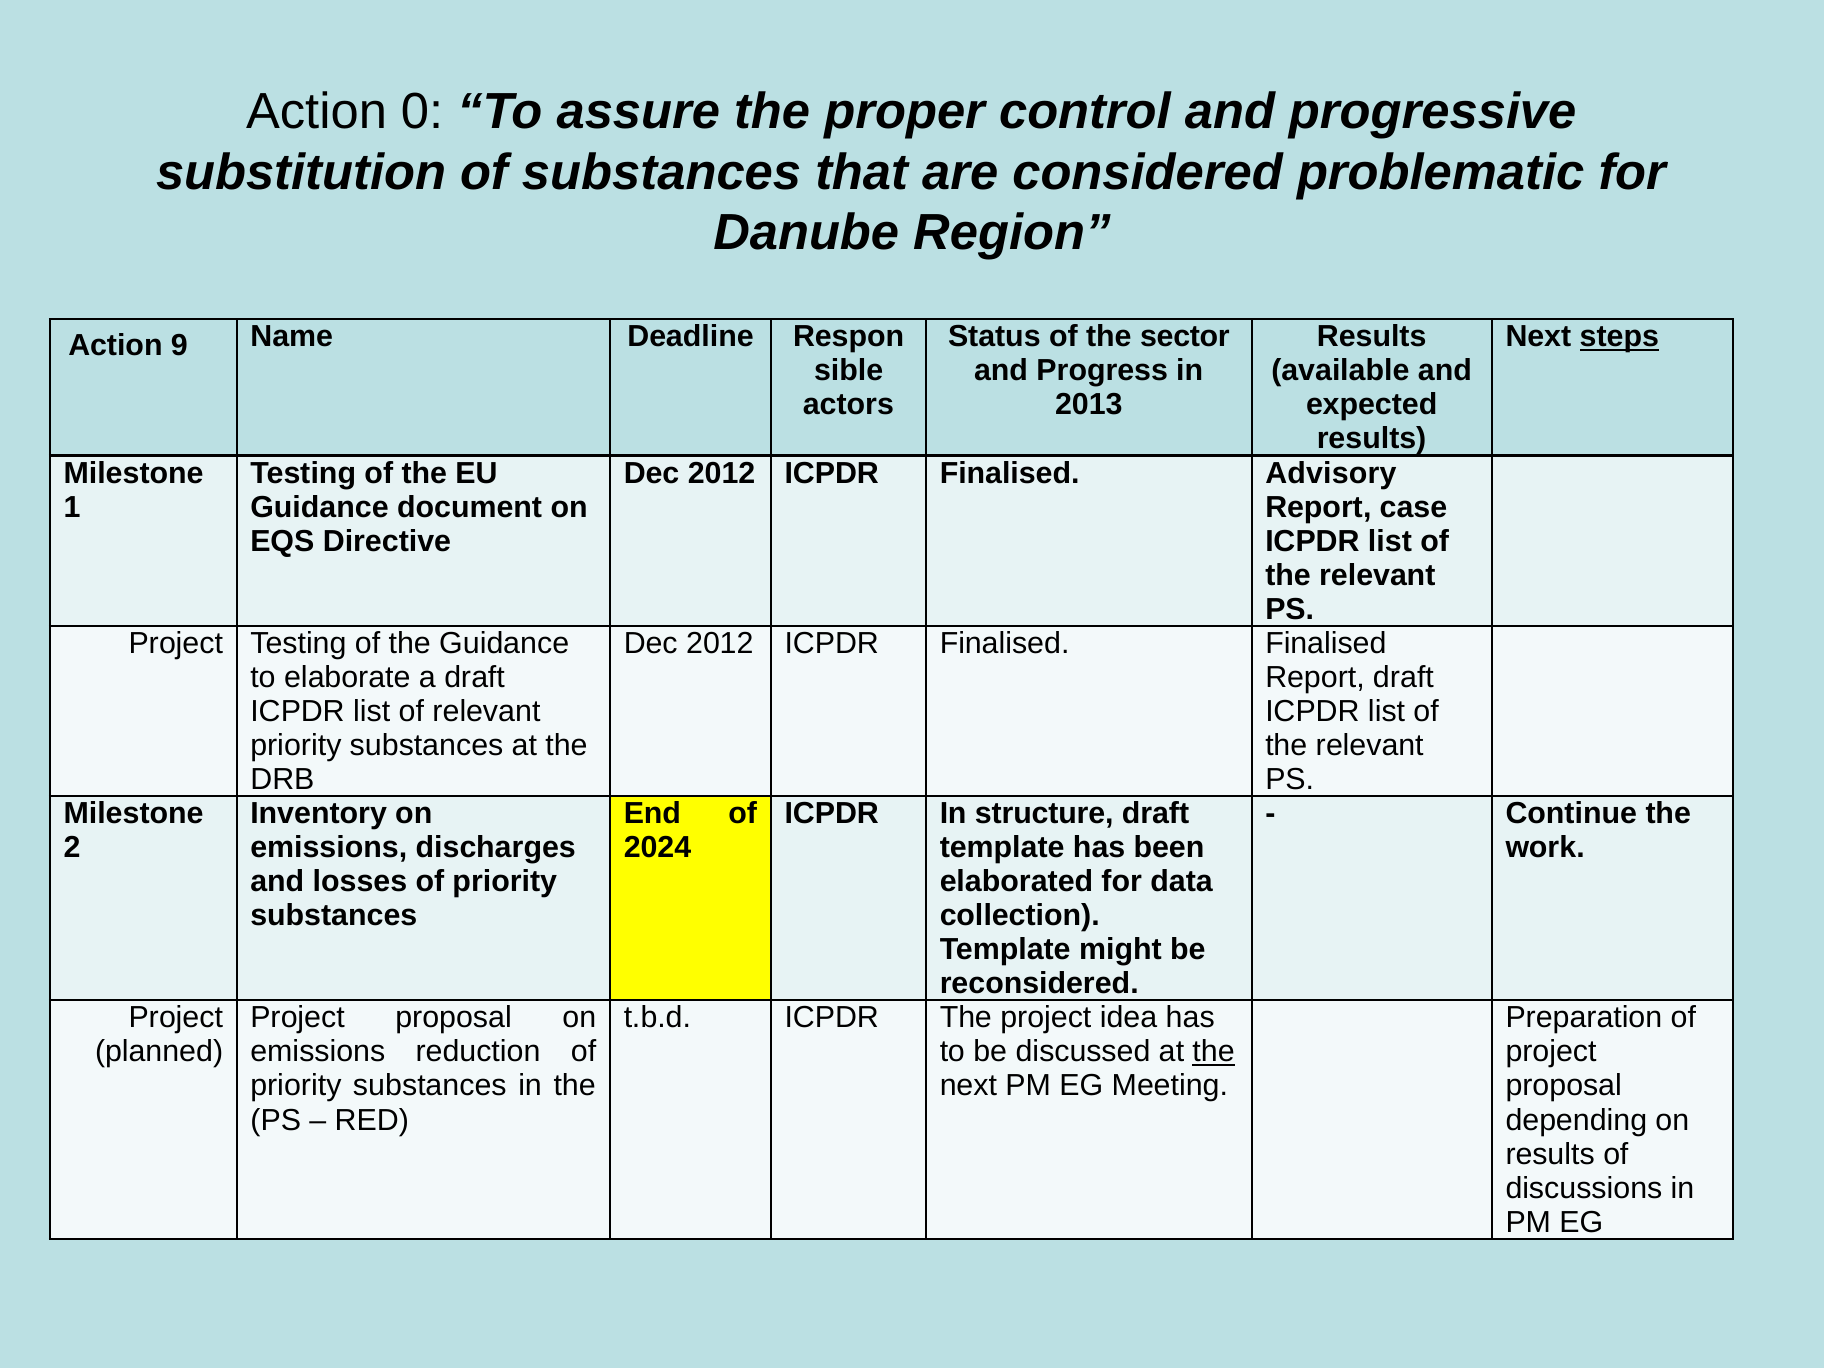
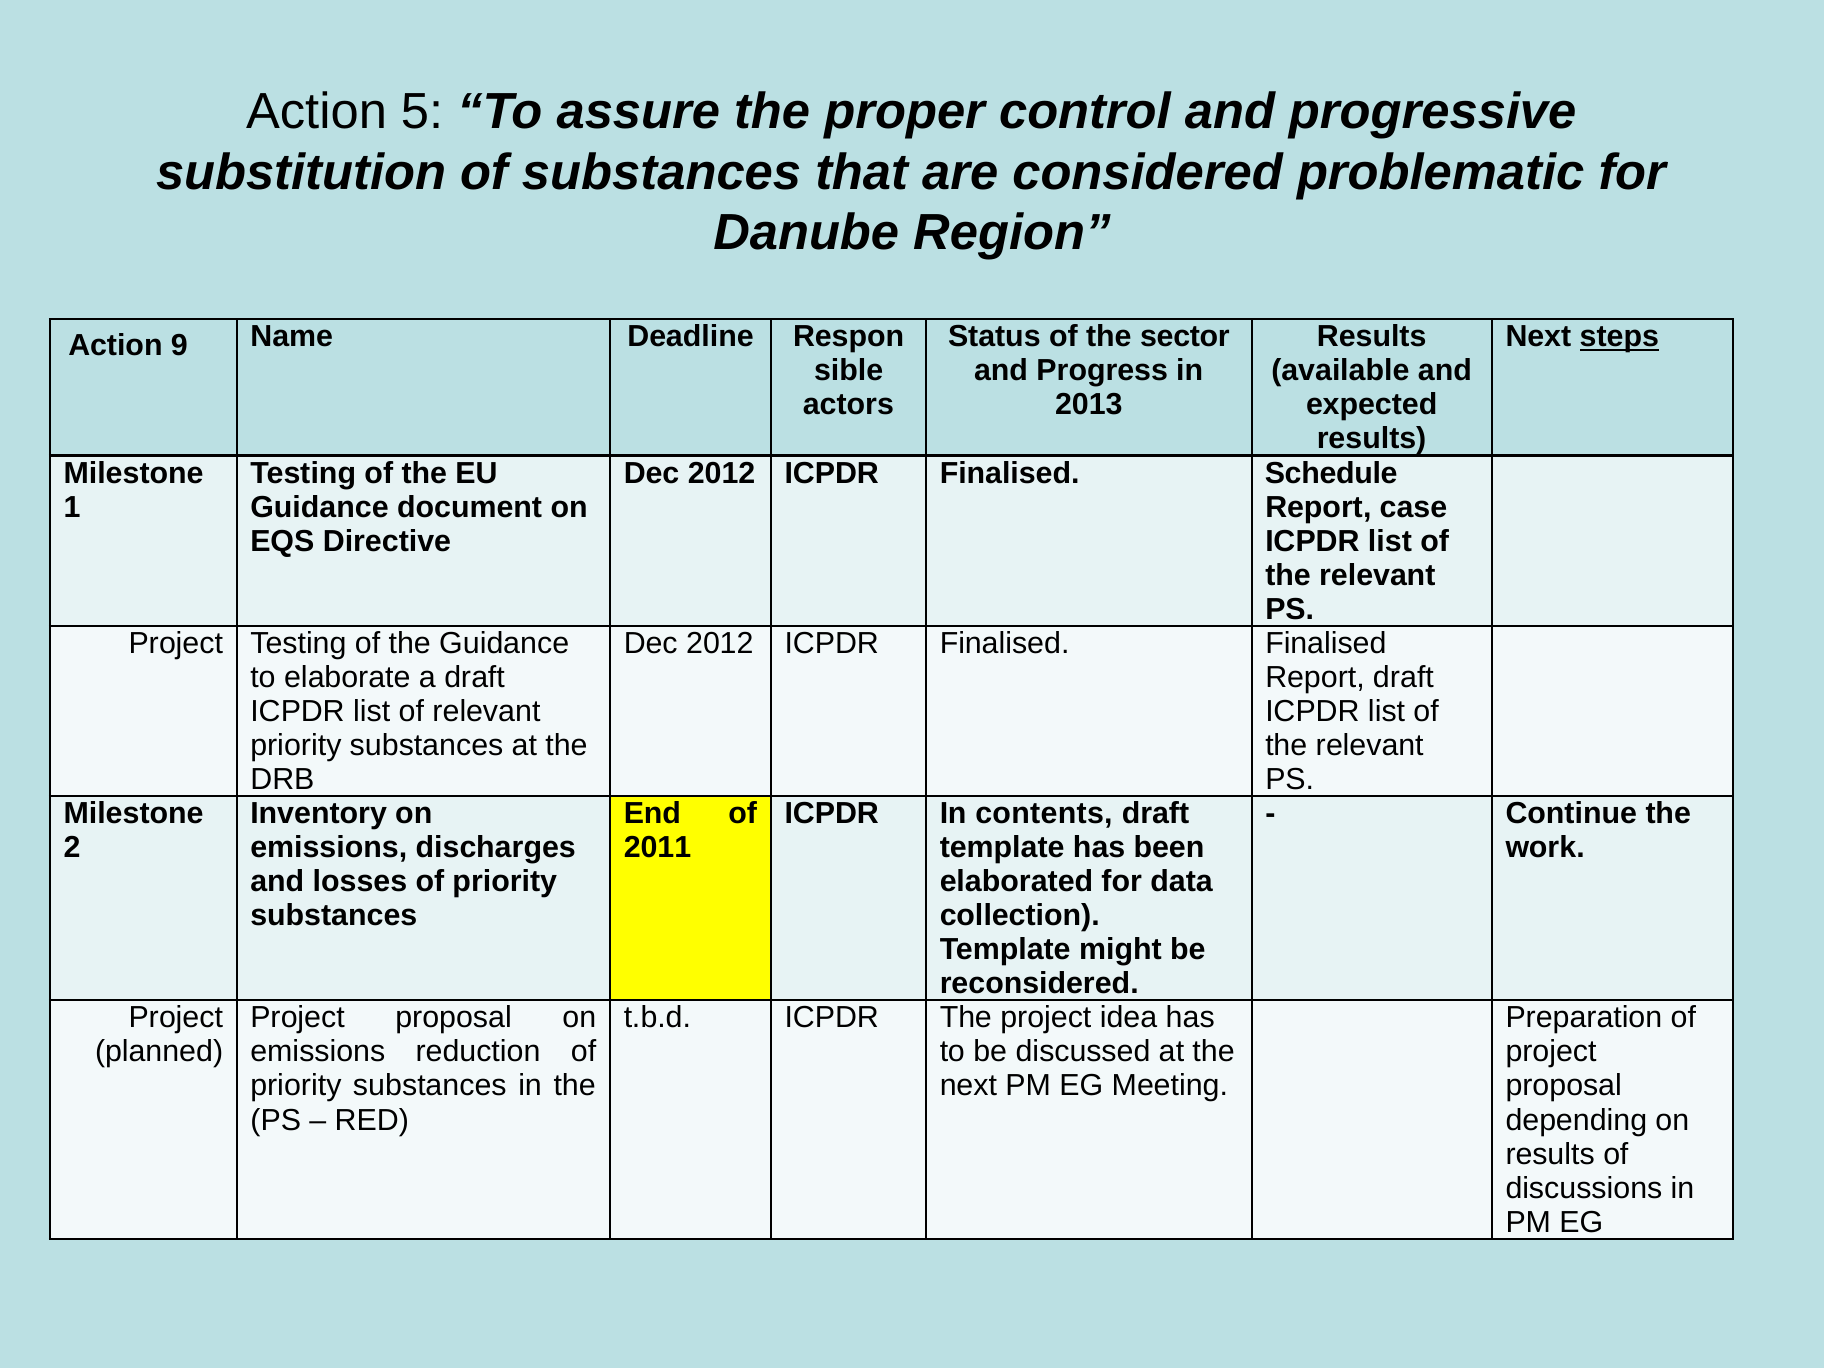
0: 0 -> 5
Advisory: Advisory -> Schedule
structure: structure -> contents
2024: 2024 -> 2011
the at (1214, 1052) underline: present -> none
